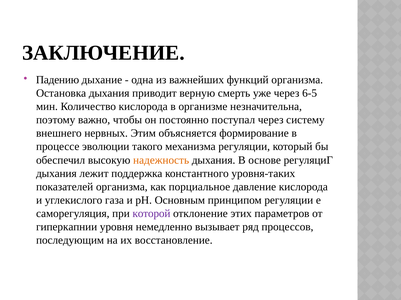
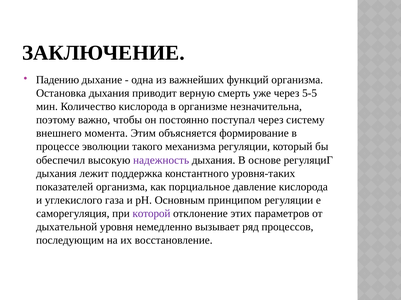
6-5: 6-5 -> 5-5
нервных: нервных -> момента
надежность colour: orange -> purple
гиперкапнии: гиперкапнии -> дыхательной
